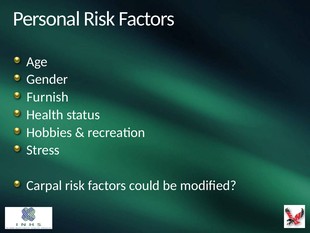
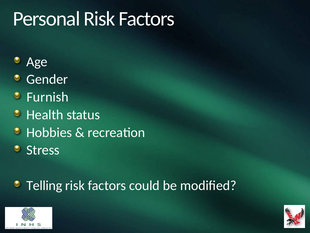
Carpal: Carpal -> Telling
